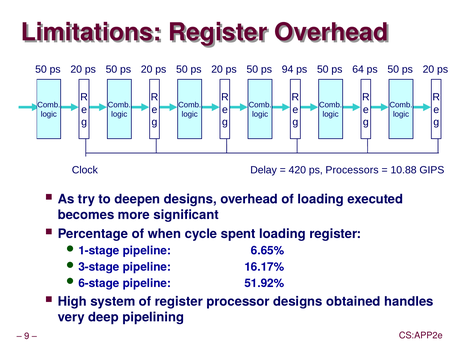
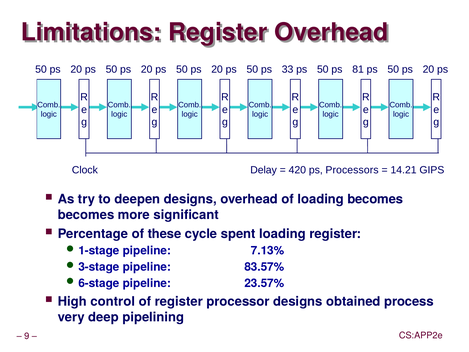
94: 94 -> 33
64: 64 -> 81
10.88: 10.88 -> 14.21
loading executed: executed -> becomes
when: when -> these
6.65%: 6.65% -> 7.13%
16.17%: 16.17% -> 83.57%
51.92%: 51.92% -> 23.57%
system: system -> control
handles: handles -> process
